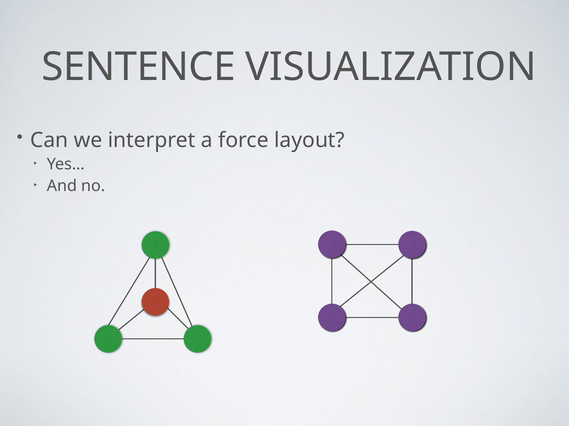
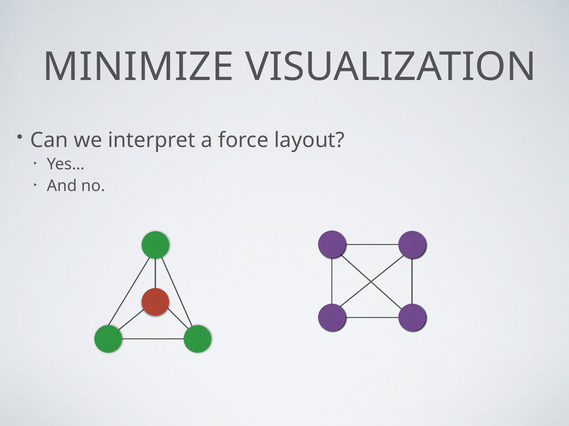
SENTENCE: SENTENCE -> MINIMIZE
